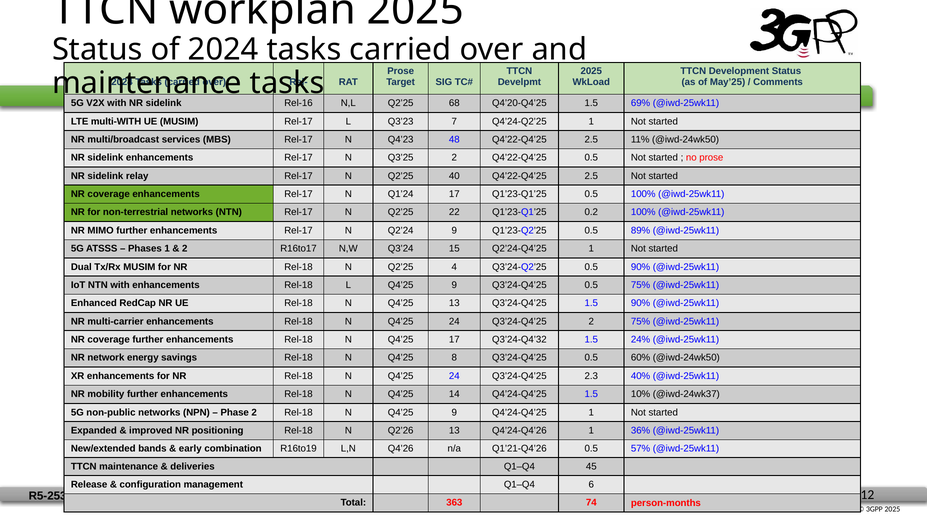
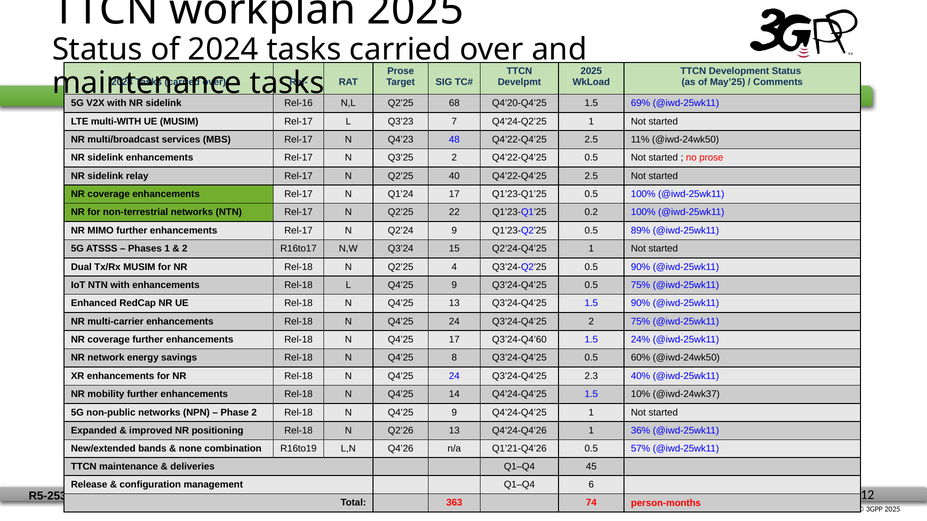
Q3’24-Q4’32: Q3’24-Q4’32 -> Q3’24-Q4’60
early: early -> none
